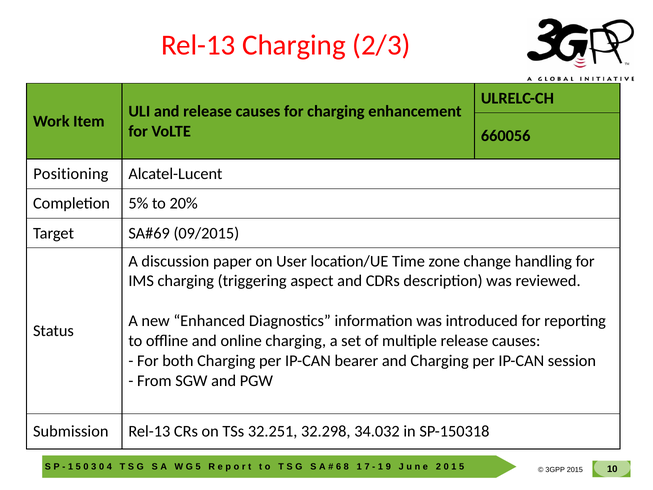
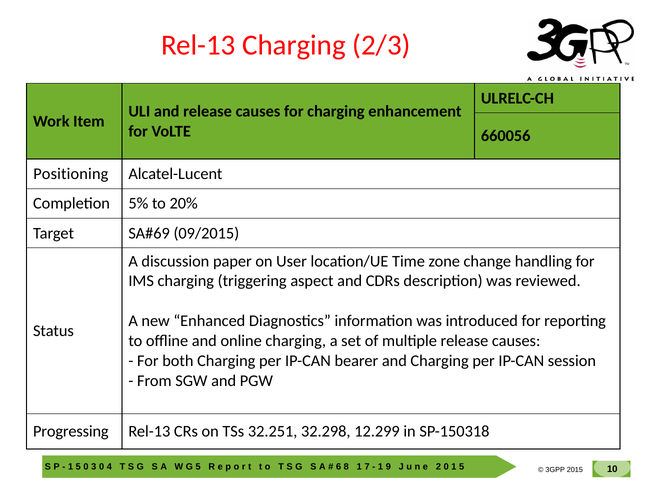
Submission: Submission -> Progressing
34.032: 34.032 -> 12.299
